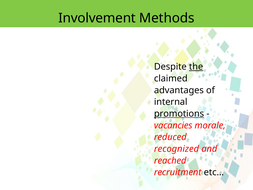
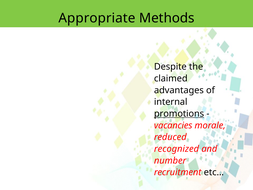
Involvement: Involvement -> Appropriate
the underline: present -> none
reached: reached -> number
